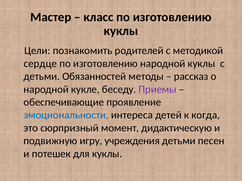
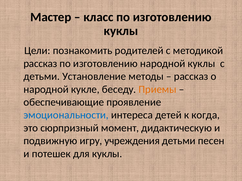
сердце at (40, 64): сердце -> рассказ
Обязанностей: Обязанностей -> Установление
Приемы colour: purple -> orange
